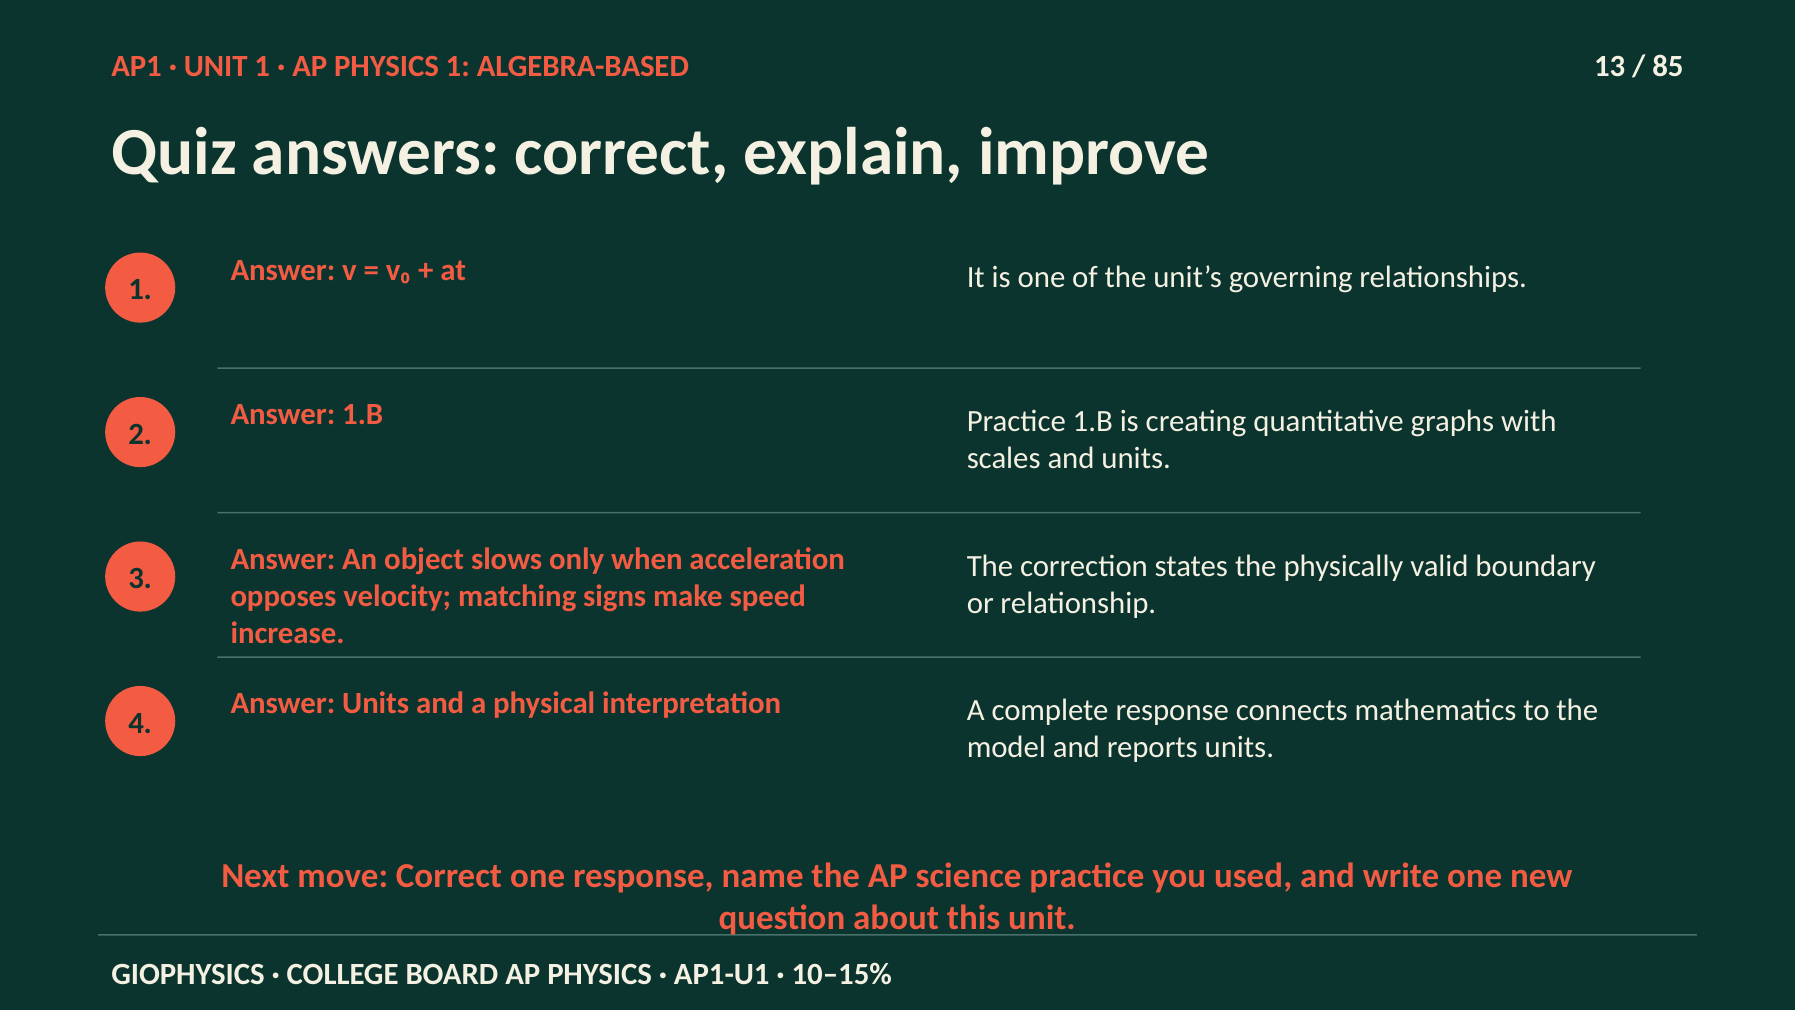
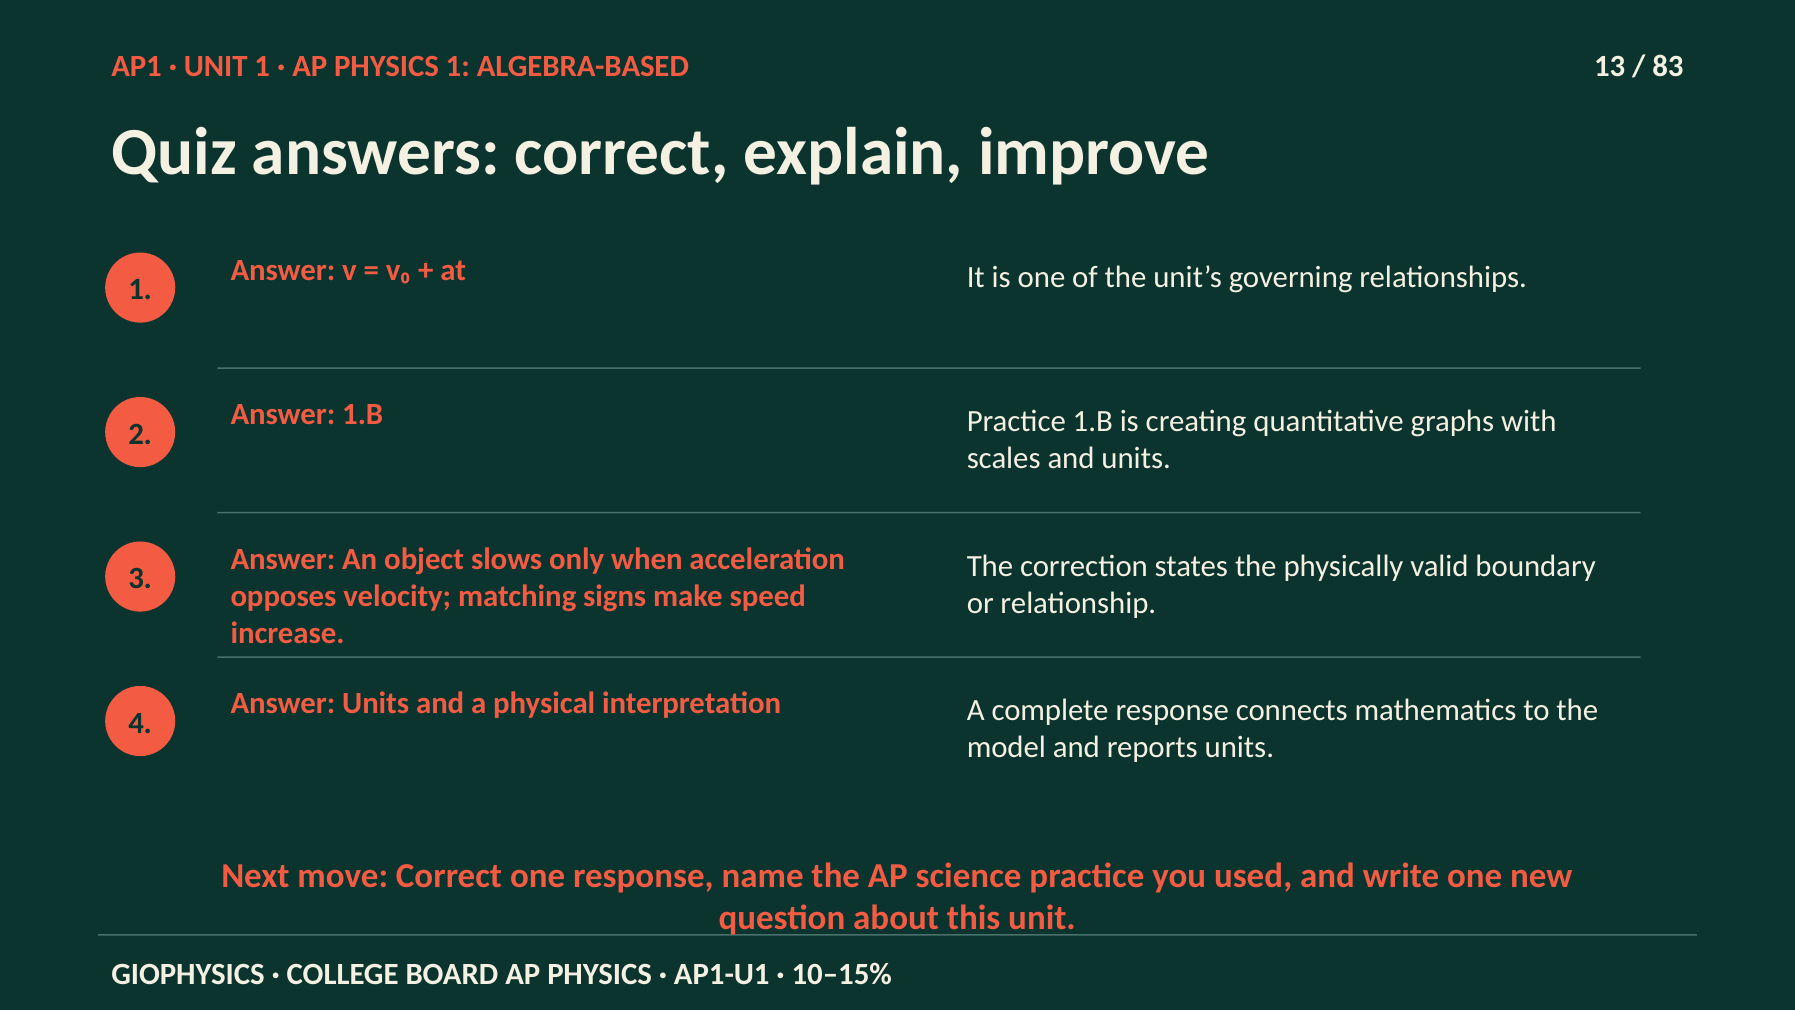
85: 85 -> 83
